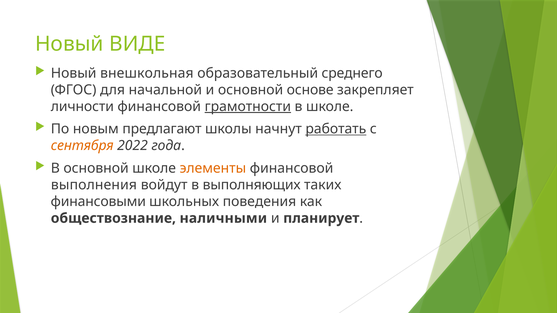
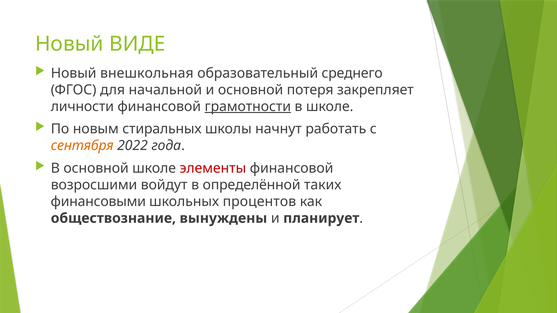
основе: основе -> потеря
предлагают: предлагают -> стиральных
работать underline: present -> none
элементы colour: orange -> red
выполнения: выполнения -> возросшими
выполняющих: выполняющих -> определённой
поведения: поведения -> процентов
наличными: наличными -> вынуждены
